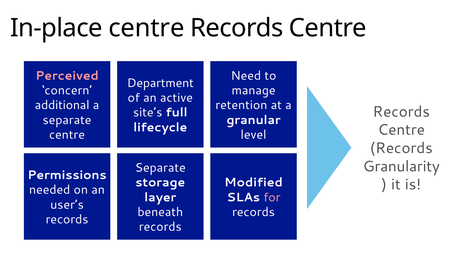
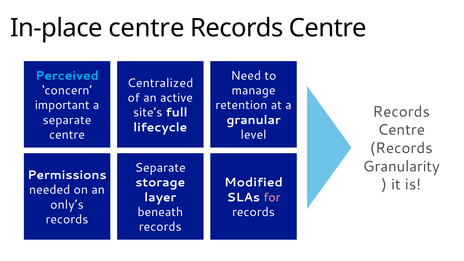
Perceived colour: pink -> light blue
Department: Department -> Centralized
additional: additional -> important
user’s: user’s -> only’s
